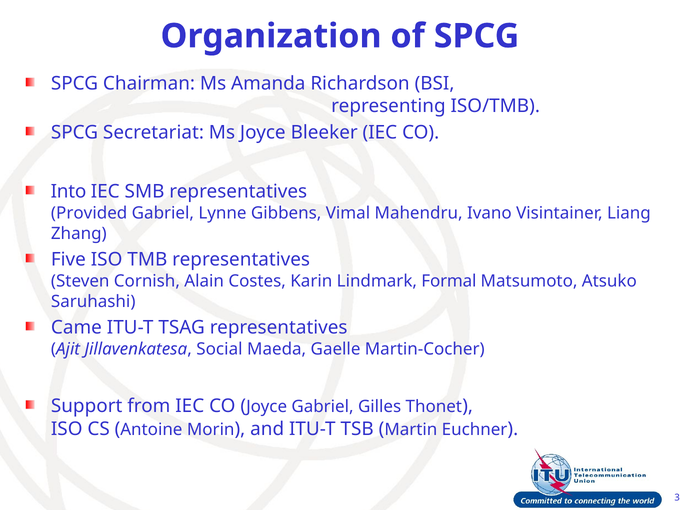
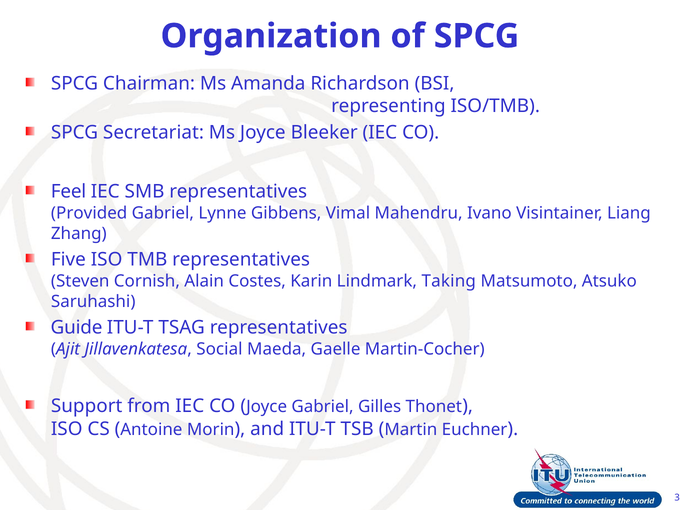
Into: Into -> Feel
Formal: Formal -> Taking
Came: Came -> Guide
